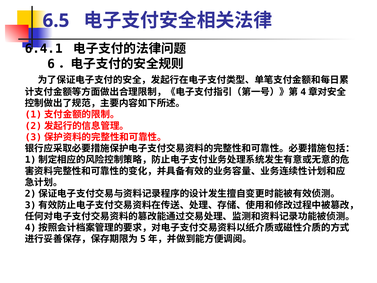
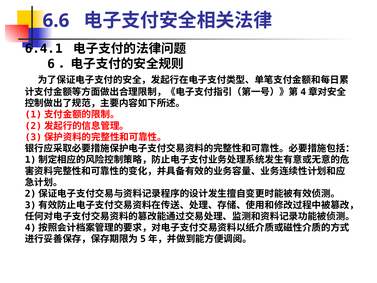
6.5: 6.5 -> 6.6
